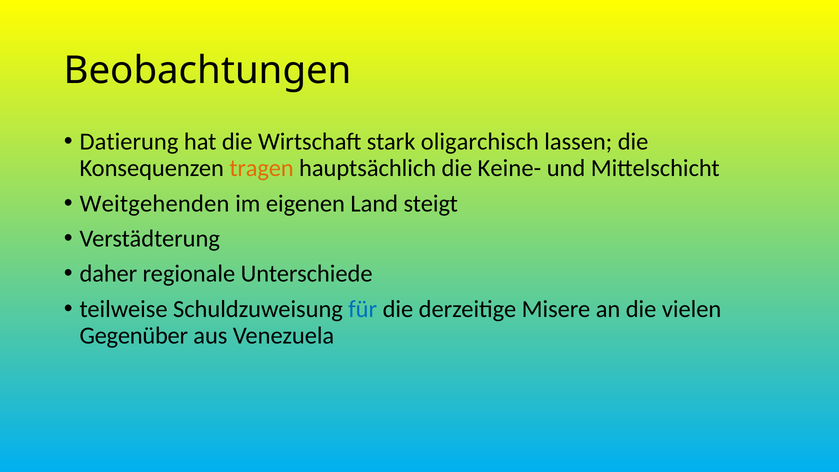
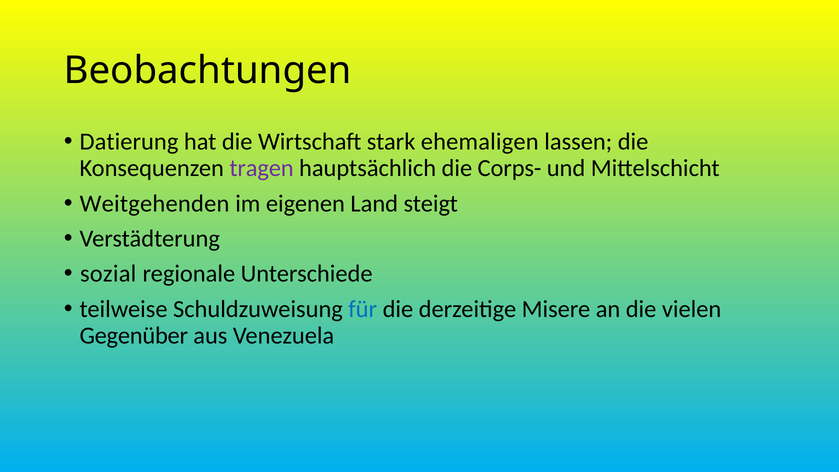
oligarchisch: oligarchisch -> ehemaligen
tragen colour: orange -> purple
Keine-: Keine- -> Corps-
daher: daher -> sozial
